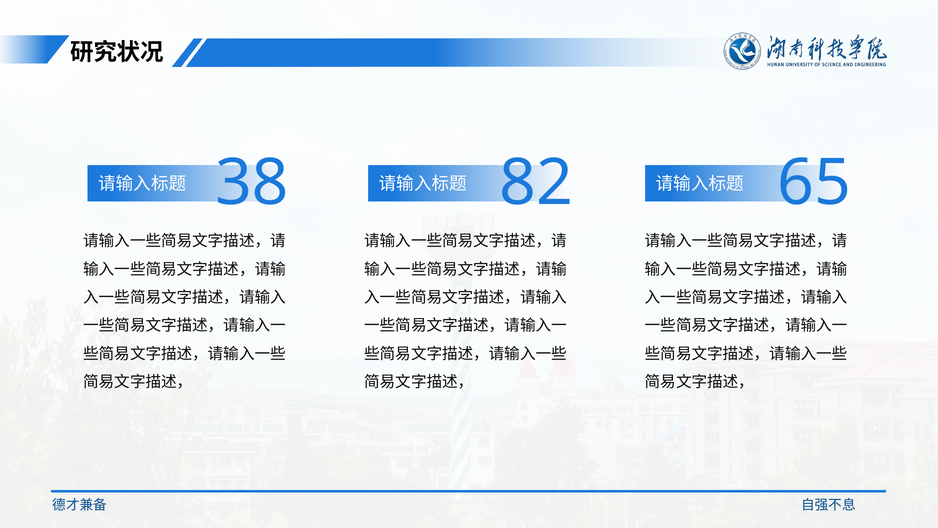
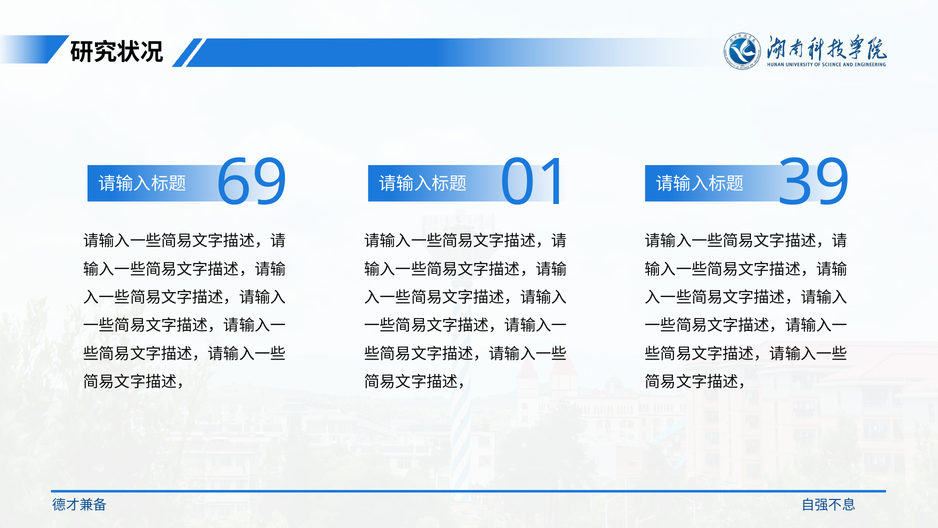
38: 38 -> 69
82: 82 -> 01
65: 65 -> 39
